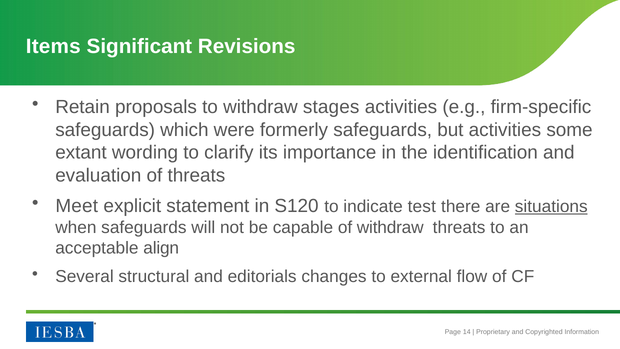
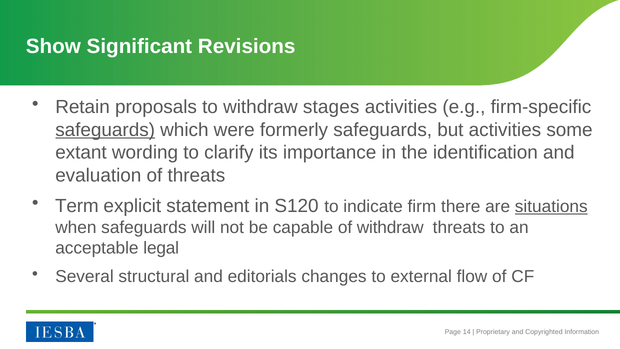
Items: Items -> Show
safeguards at (105, 130) underline: none -> present
Meet: Meet -> Term
test: test -> firm
align: align -> legal
